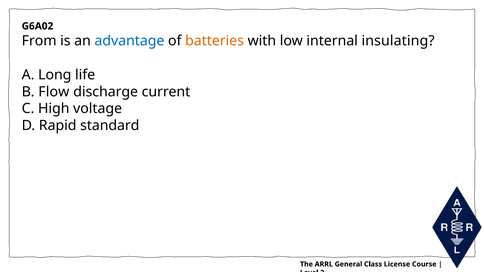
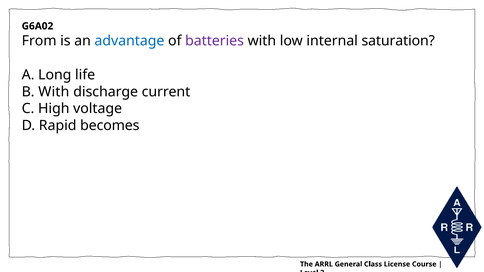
batteries colour: orange -> purple
insulating: insulating -> saturation
B Flow: Flow -> With
standard: standard -> becomes
